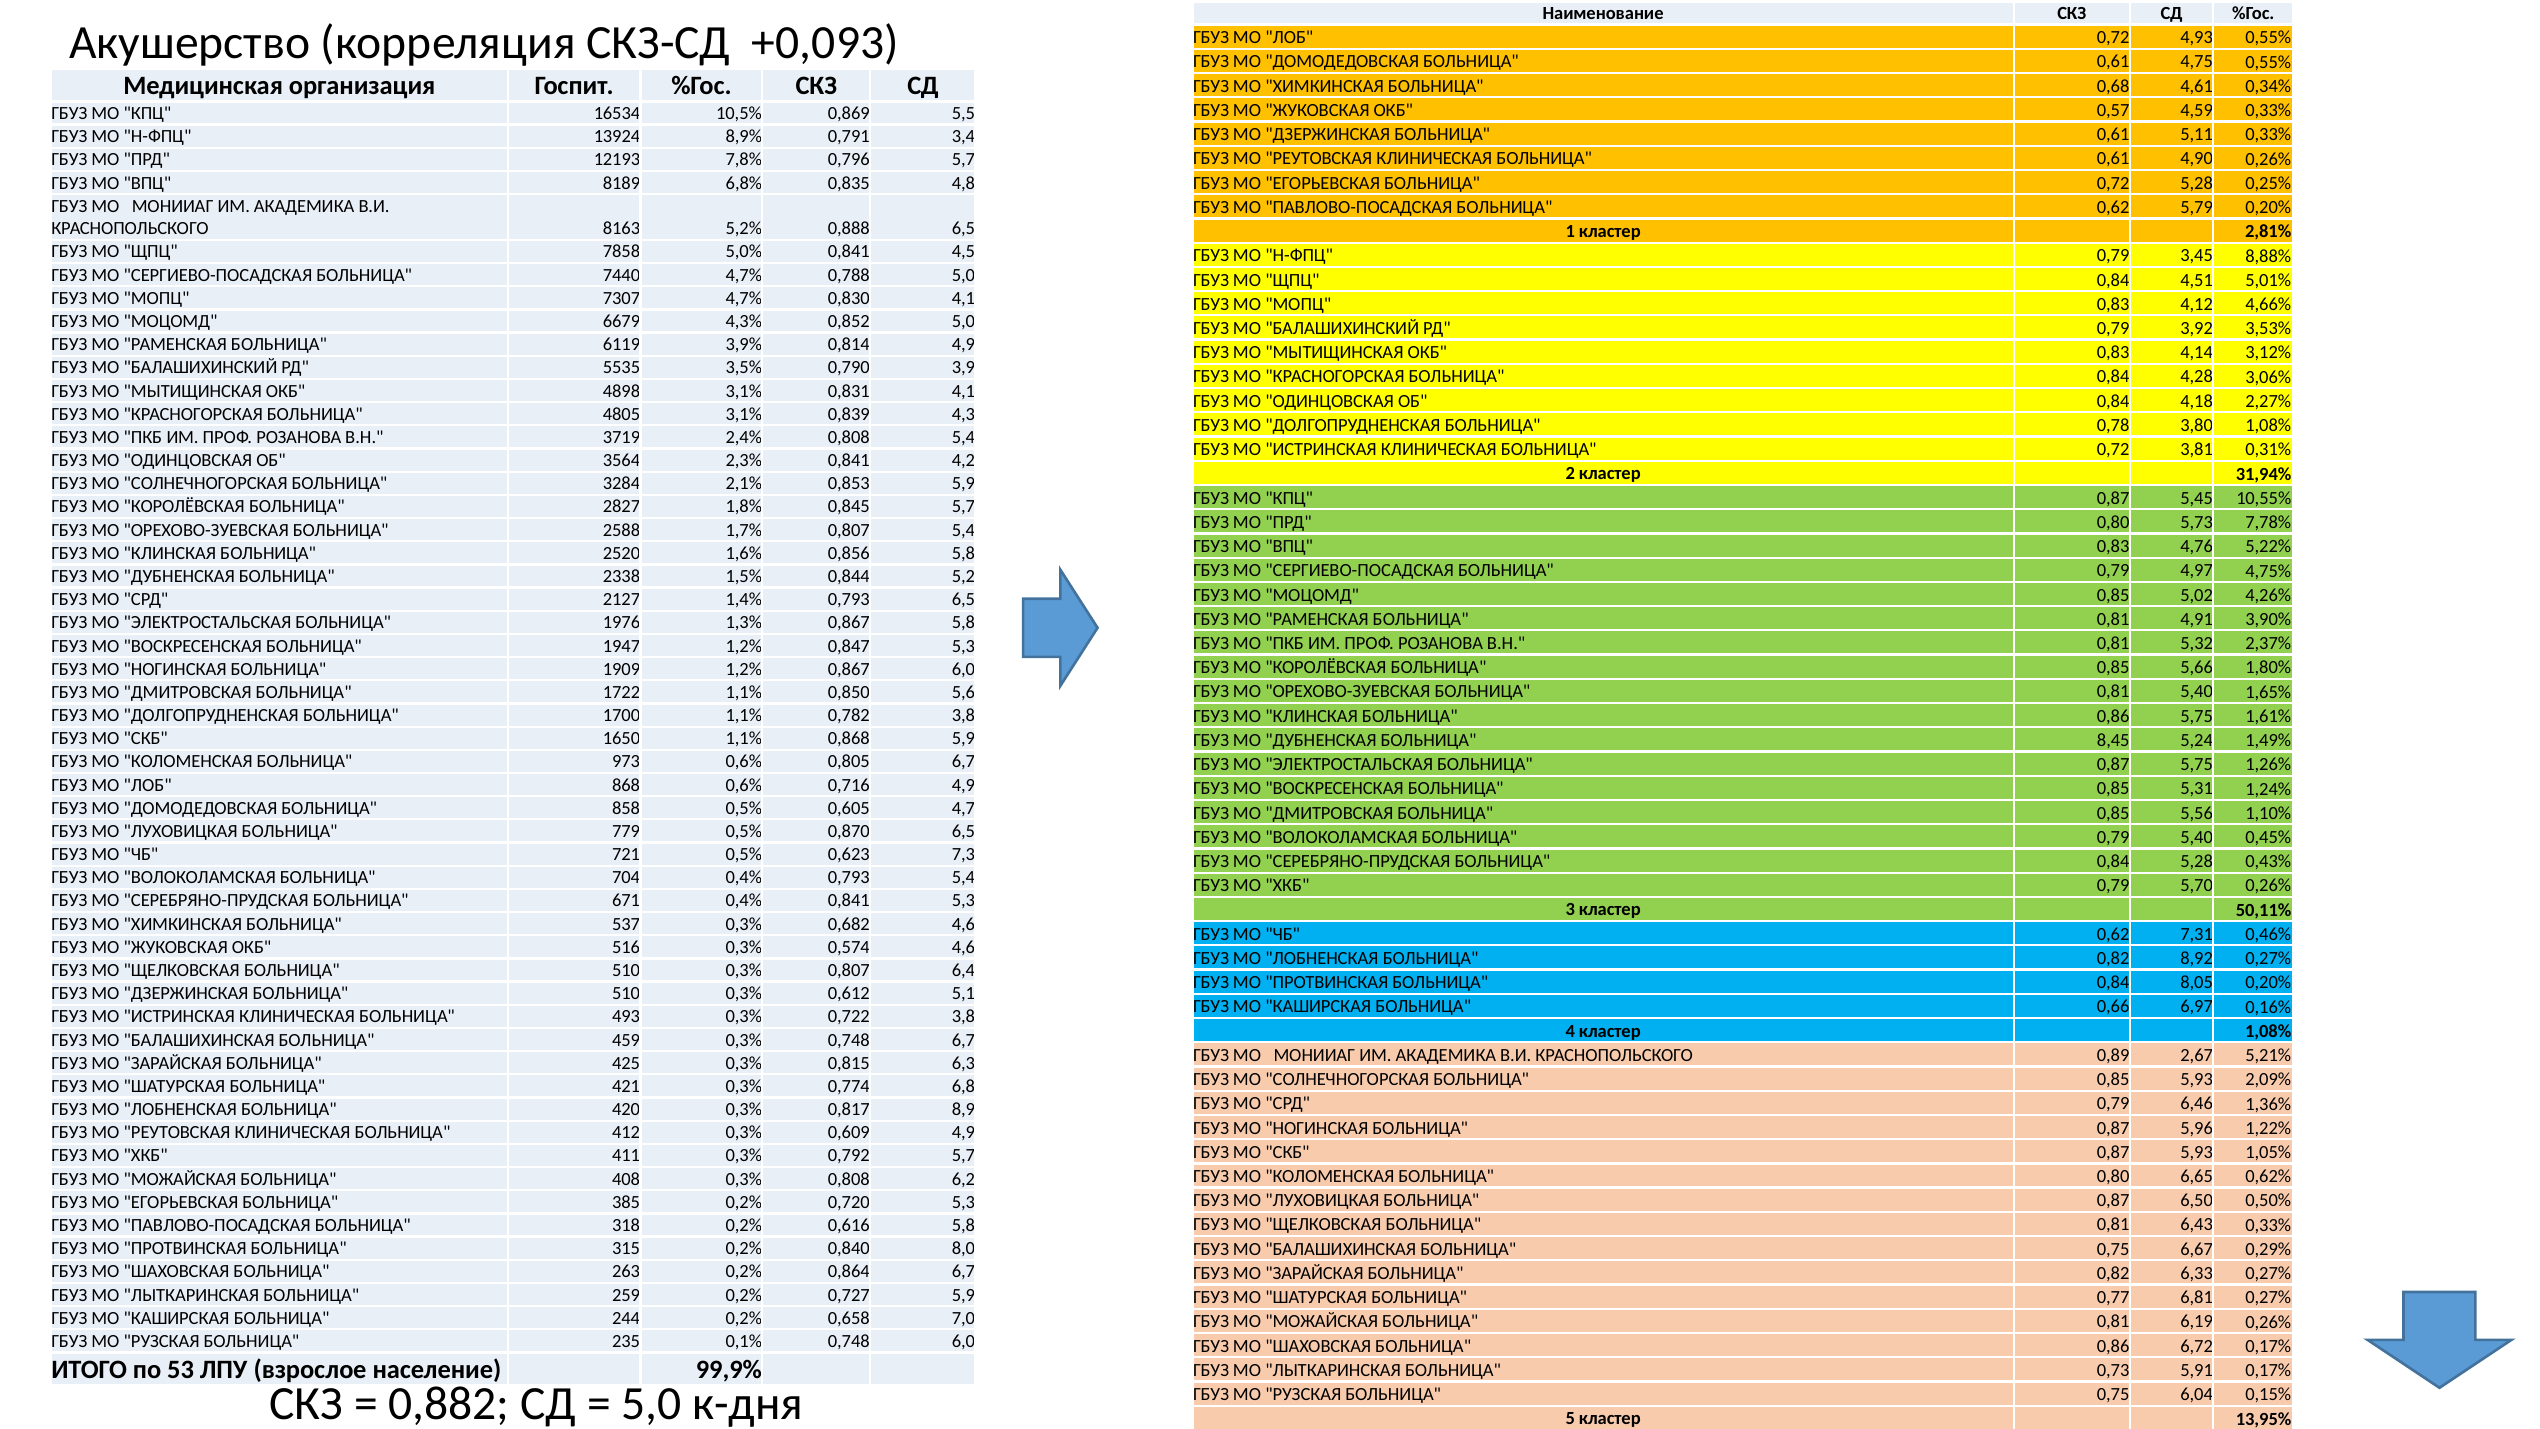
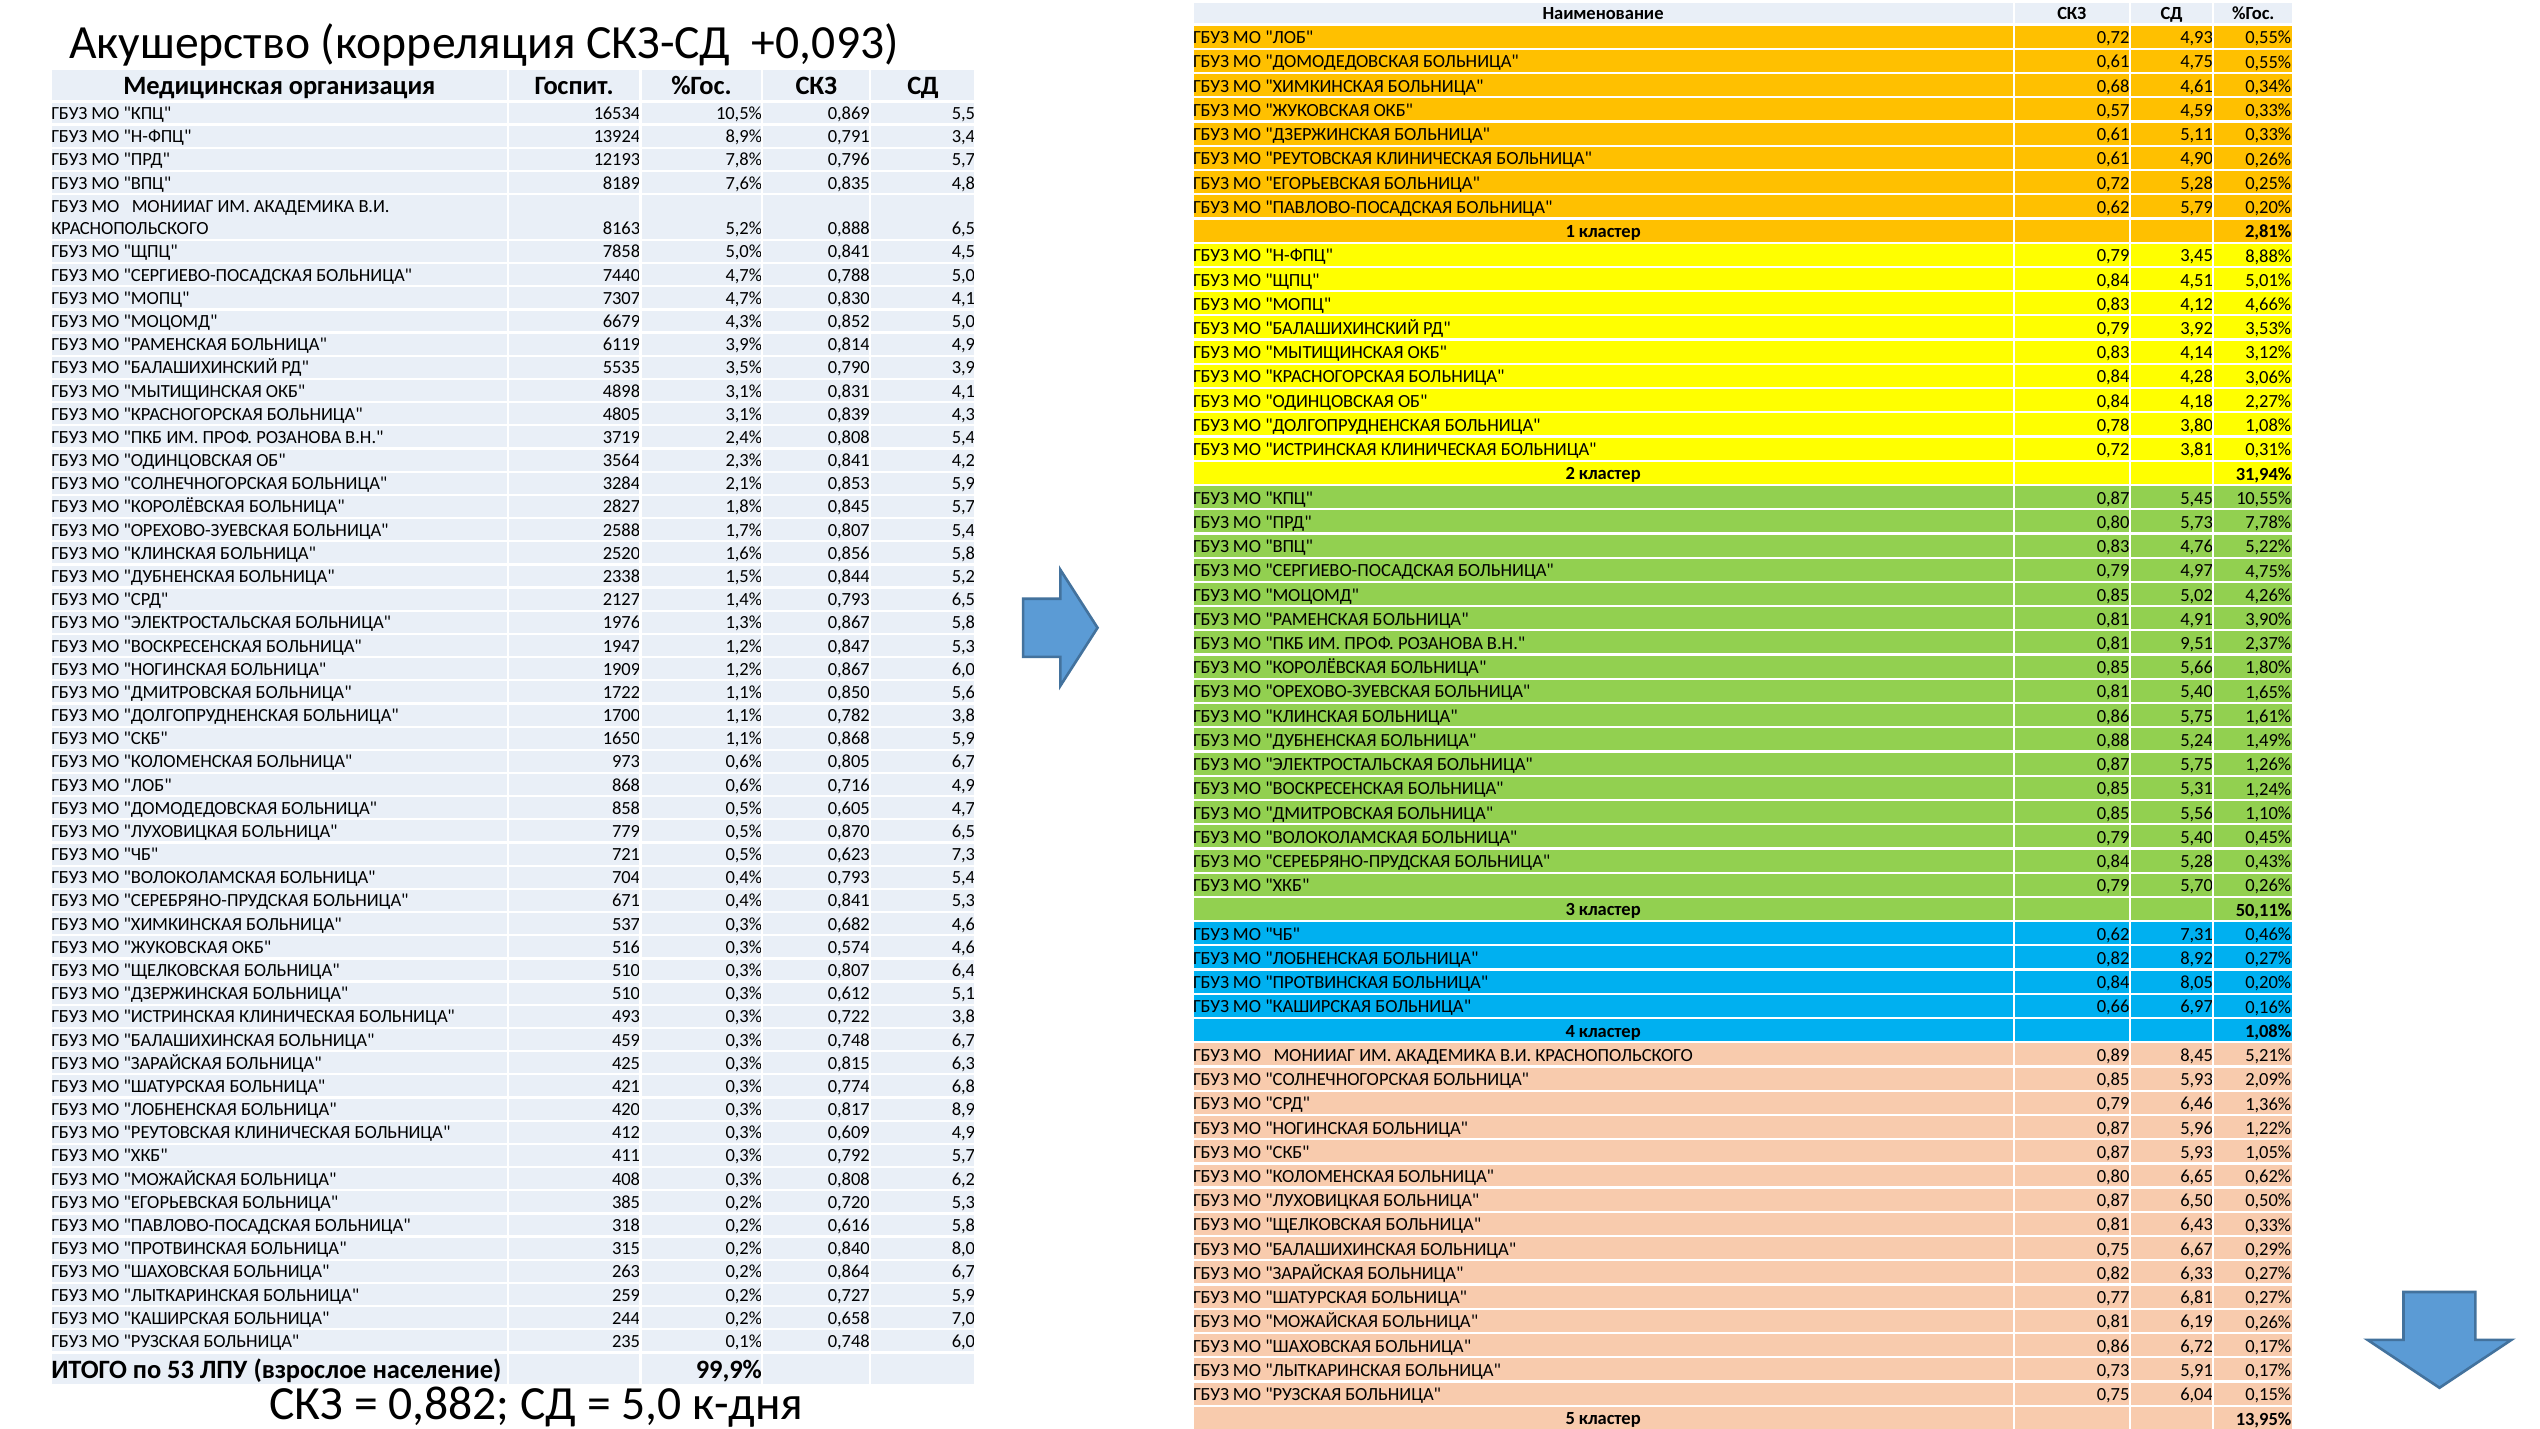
6,8%: 6,8% -> 7,6%
5,32: 5,32 -> 9,51
8,45: 8,45 -> 0,88
2,67: 2,67 -> 8,45
